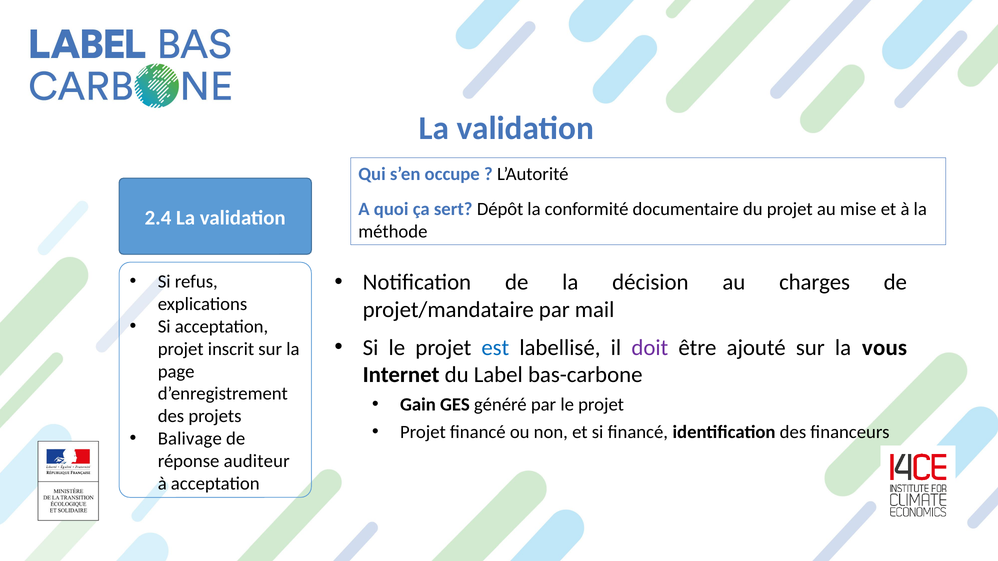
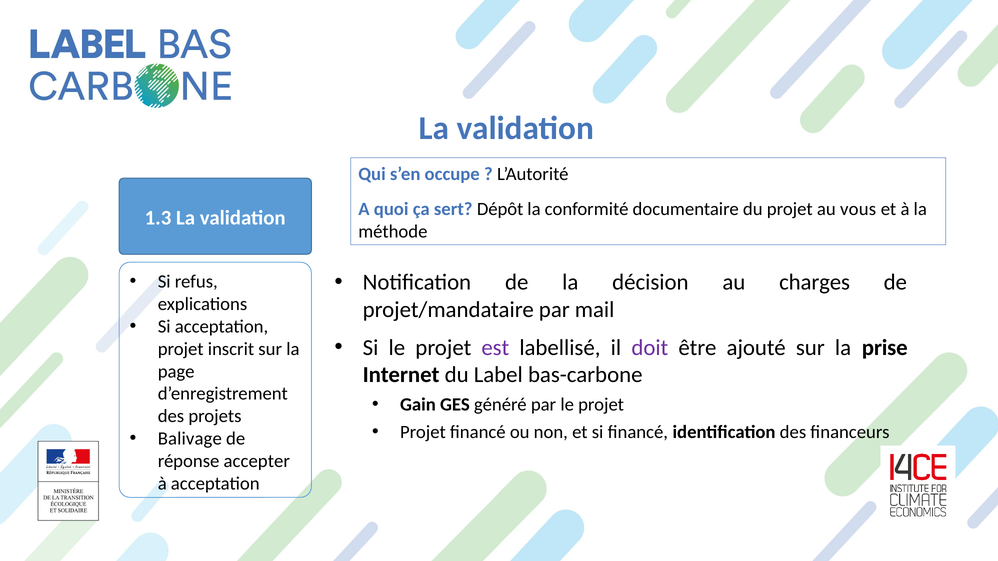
mise: mise -> vous
2.4: 2.4 -> 1.3
est colour: blue -> purple
vous: vous -> prise
auditeur: auditeur -> accepter
